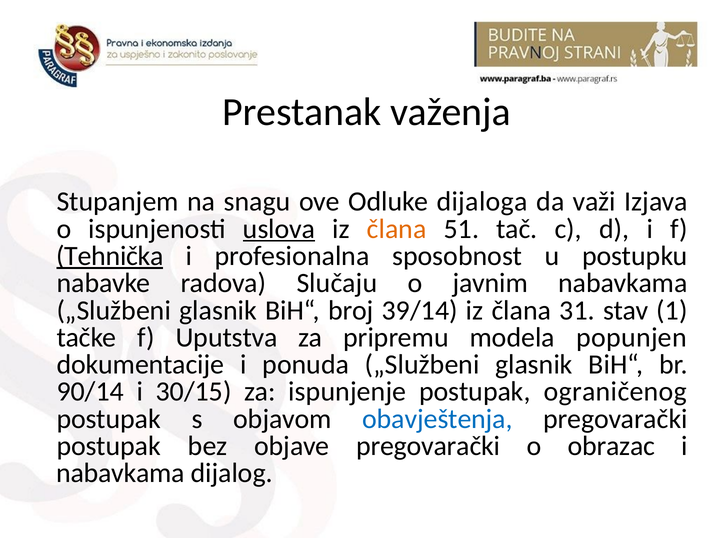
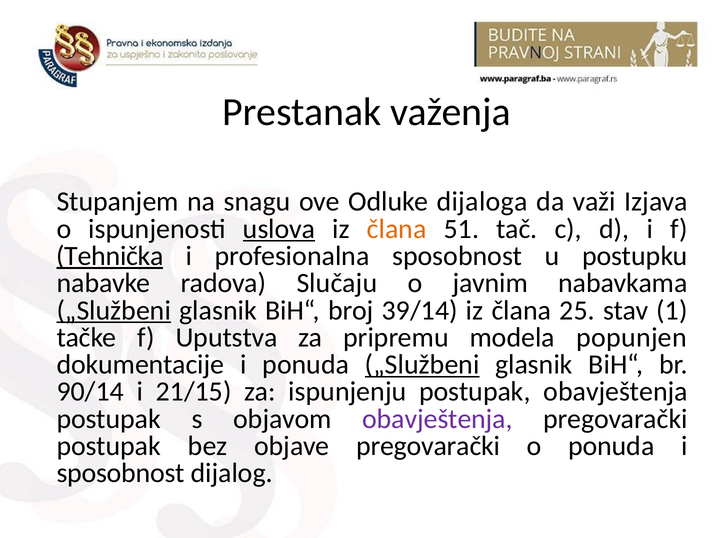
„Službeni at (114, 311) underline: none -> present
31: 31 -> 25
„Službeni at (422, 365) underline: none -> present
30/15: 30/15 -> 21/15
ispunjenje: ispunjenje -> ispunjenju
postupak ograničenog: ograničenog -> obavještenja
obavještenja at (437, 419) colour: blue -> purple
o obrazac: obrazac -> ponuda
nabavkama at (121, 474): nabavkama -> sposobnost
